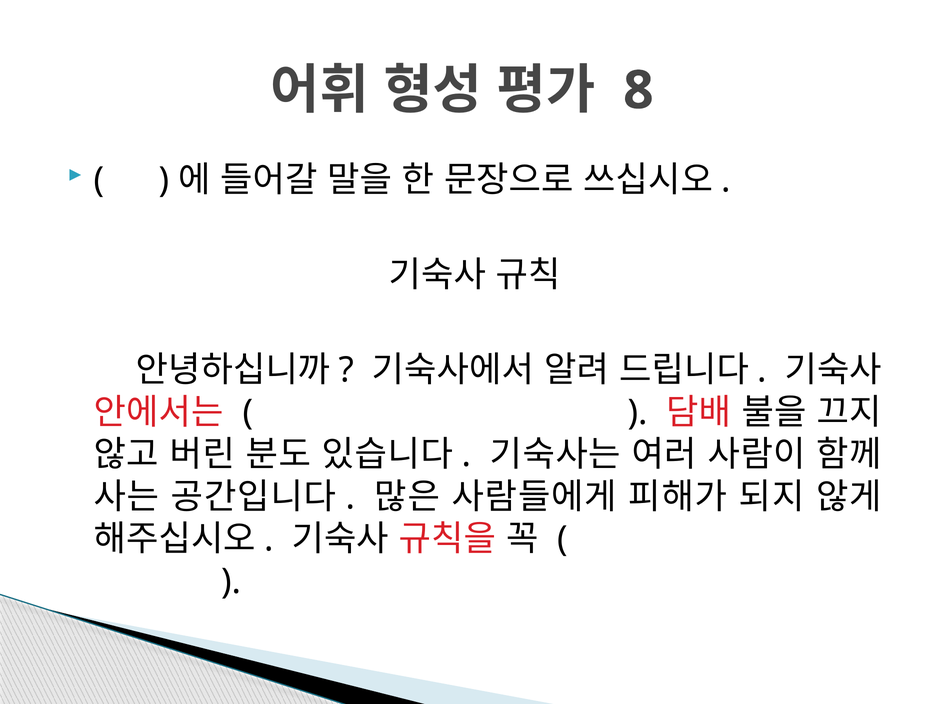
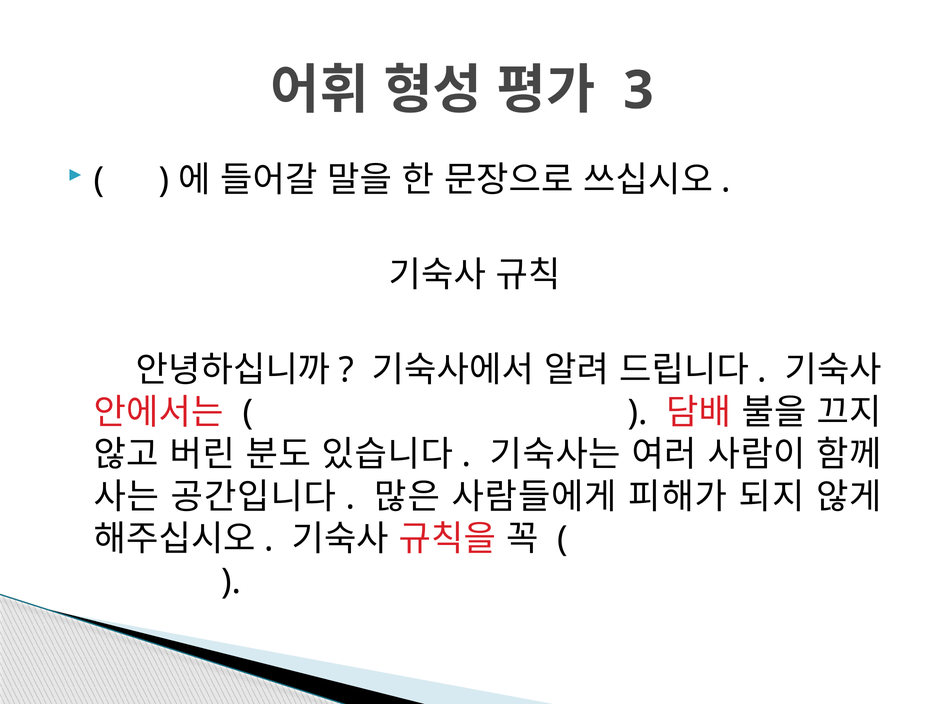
8: 8 -> 3
